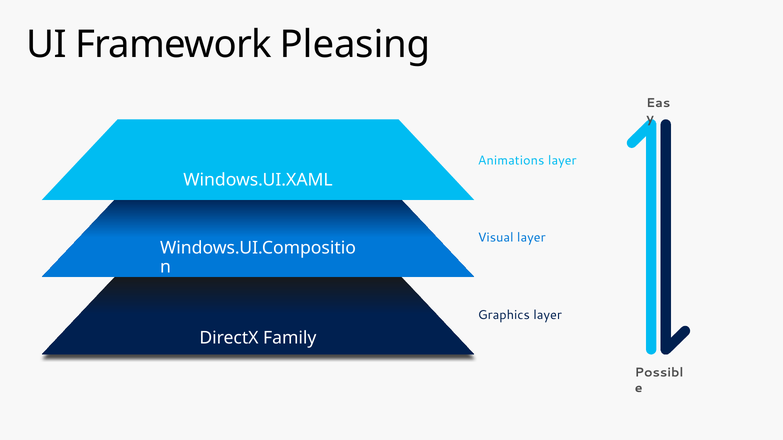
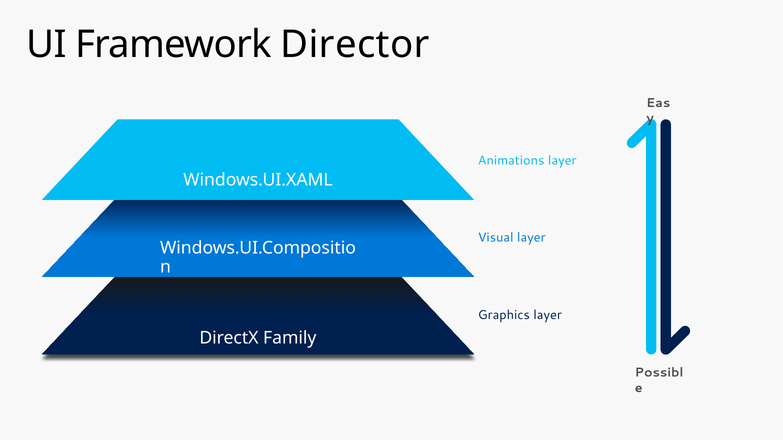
Pleasing: Pleasing -> Director
